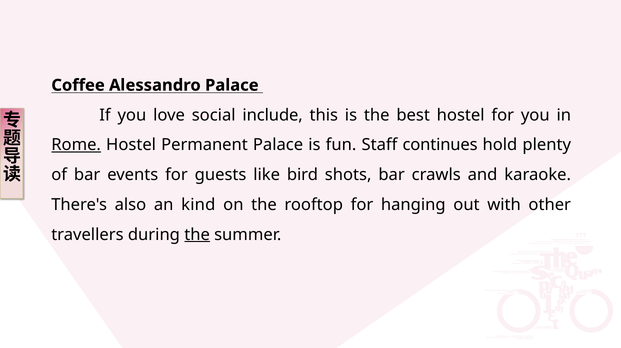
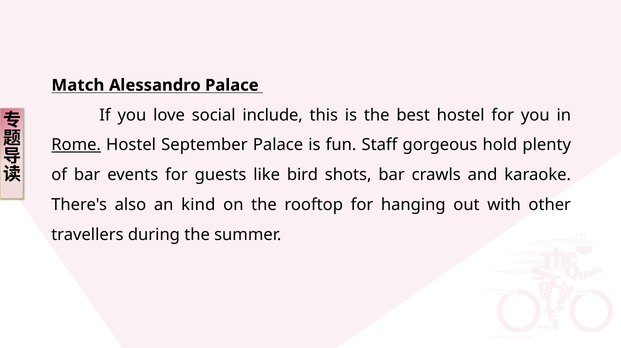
Coffee: Coffee -> Match
Permanent: Permanent -> September
continues: continues -> gorgeous
the at (197, 235) underline: present -> none
